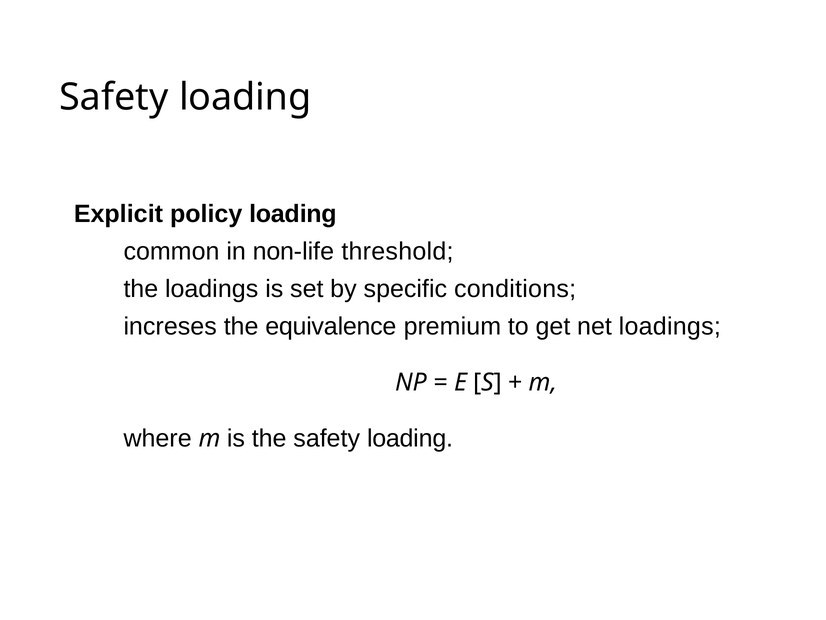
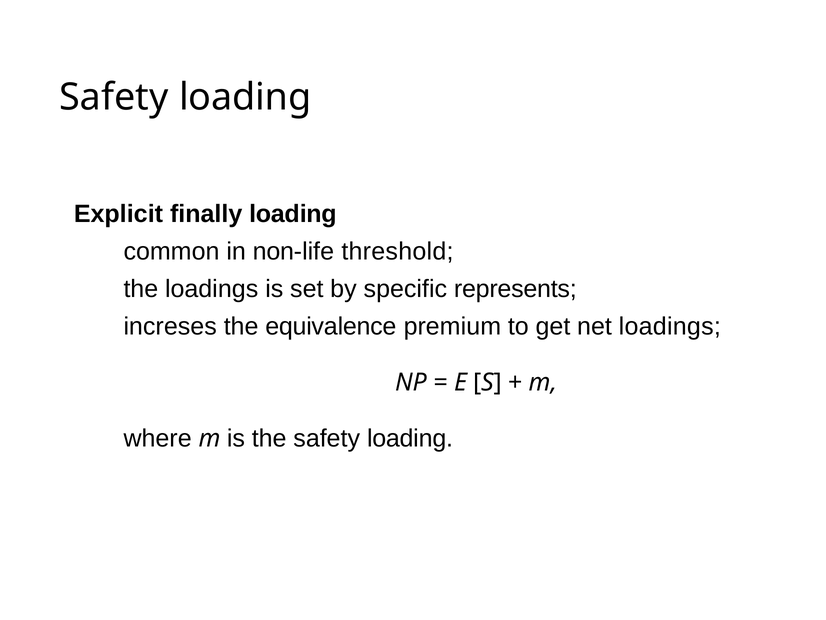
policy: policy -> finally
conditions: conditions -> represents
